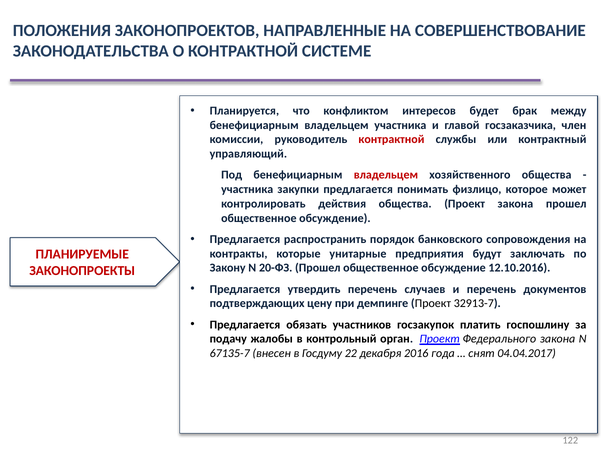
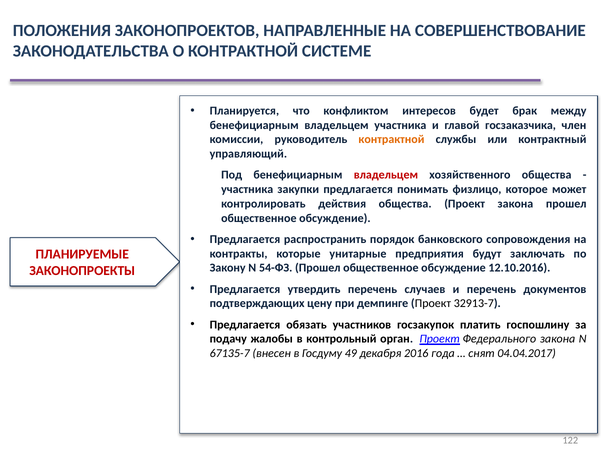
контрактной at (391, 140) colour: red -> orange
20-ФЗ: 20-ФЗ -> 54-ФЗ
22: 22 -> 49
